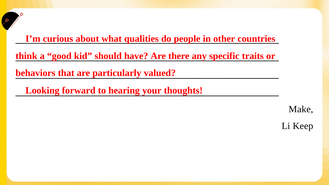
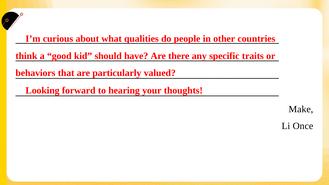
Keep: Keep -> Once
